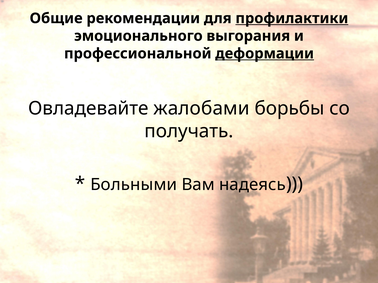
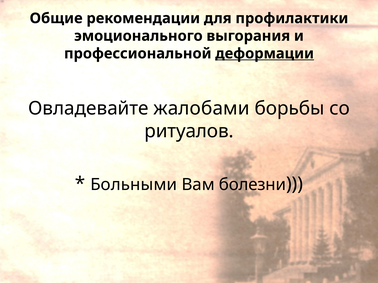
профилактики underline: present -> none
получать: получать -> ритуалов
надеясь: надеясь -> болезни
